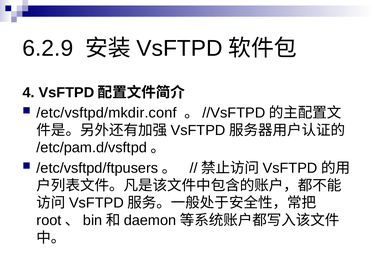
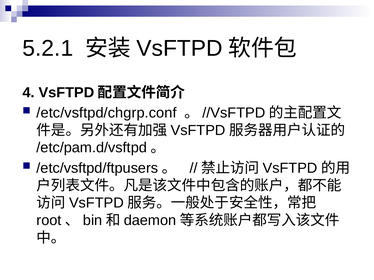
6.2.9: 6.2.9 -> 5.2.1
/etc/vsftpd/mkdir.conf: /etc/vsftpd/mkdir.conf -> /etc/vsftpd/chgrp.conf
